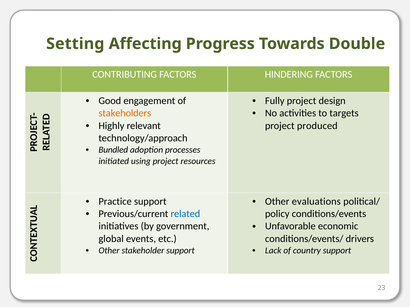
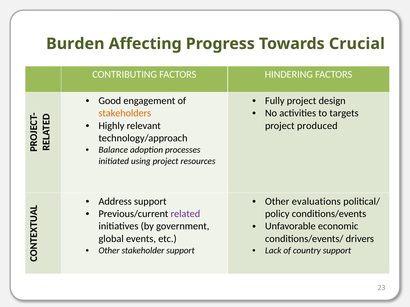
Setting: Setting -> Burden
Double: Double -> Crucial
Bundled: Bundled -> Balance
Practice: Practice -> Address
related colour: blue -> purple
